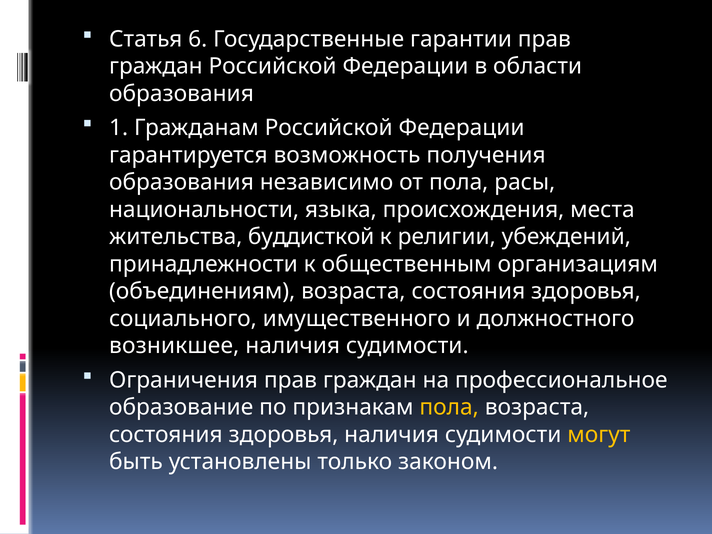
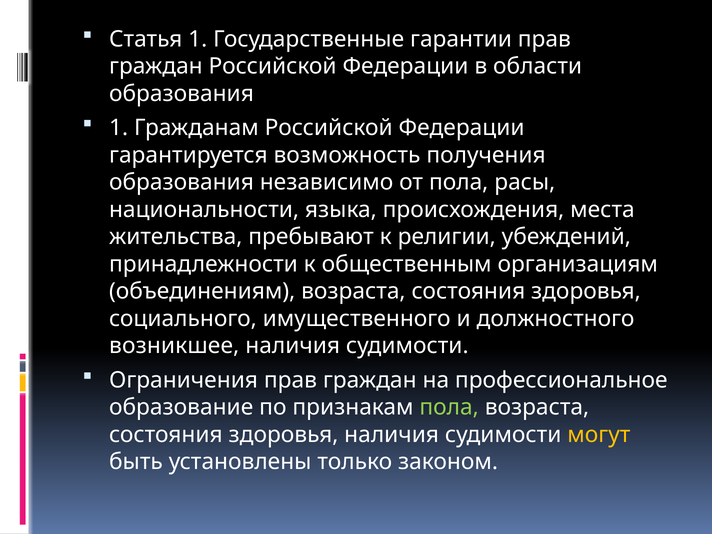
Статья 6: 6 -> 1
буддисткой: буддисткой -> пребывают
пола at (449, 407) colour: yellow -> light green
